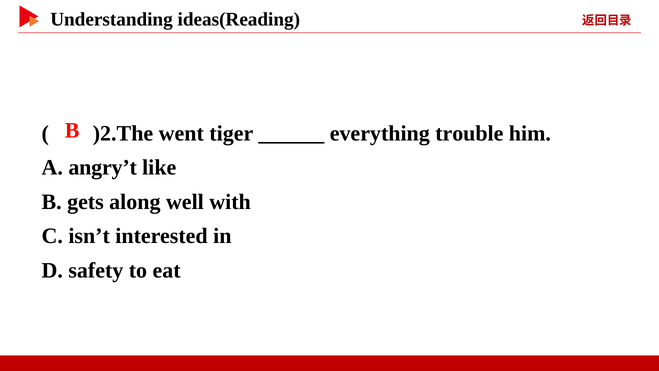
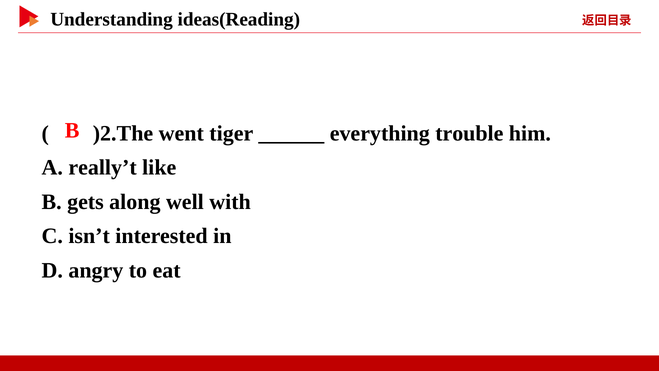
angry’t: angry’t -> really’t
safety: safety -> angry
